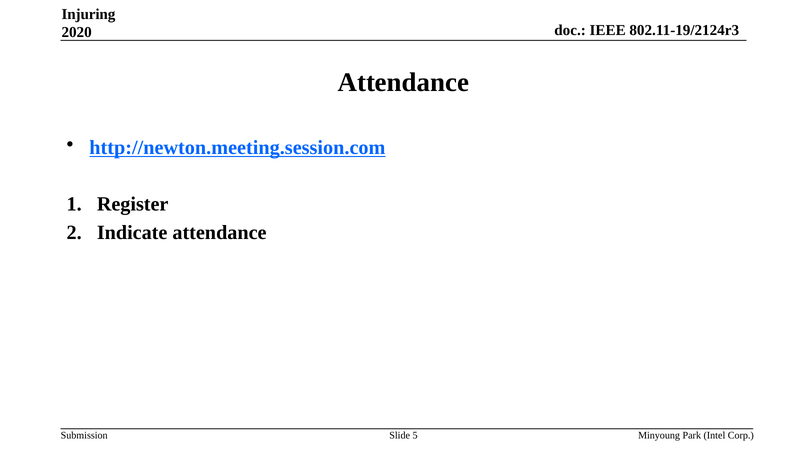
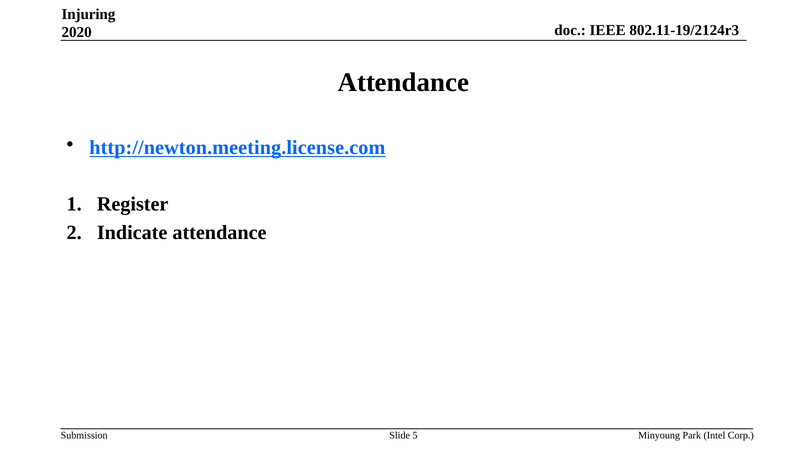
http://newton.meeting.session.com: http://newton.meeting.session.com -> http://newton.meeting.license.com
